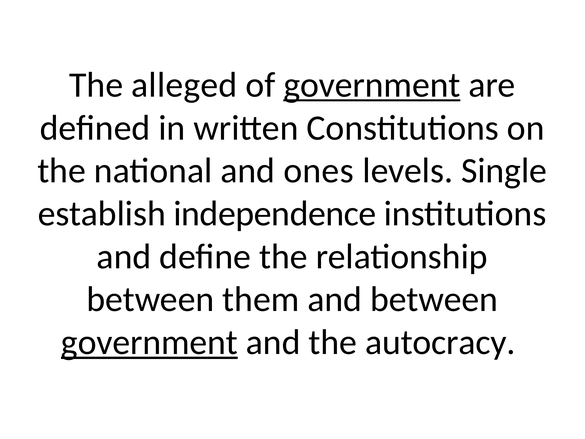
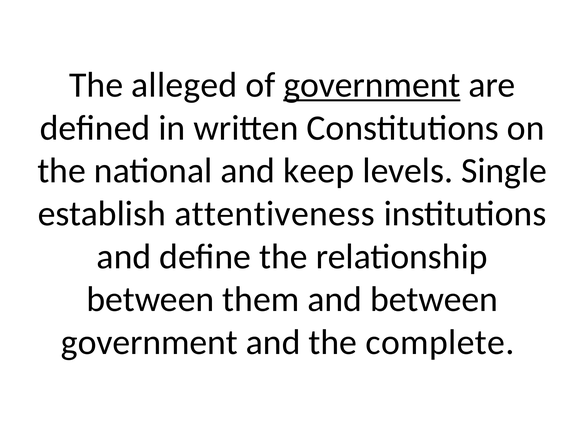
ones: ones -> keep
independence: independence -> attentiveness
government at (149, 342) underline: present -> none
autocracy: autocracy -> complete
